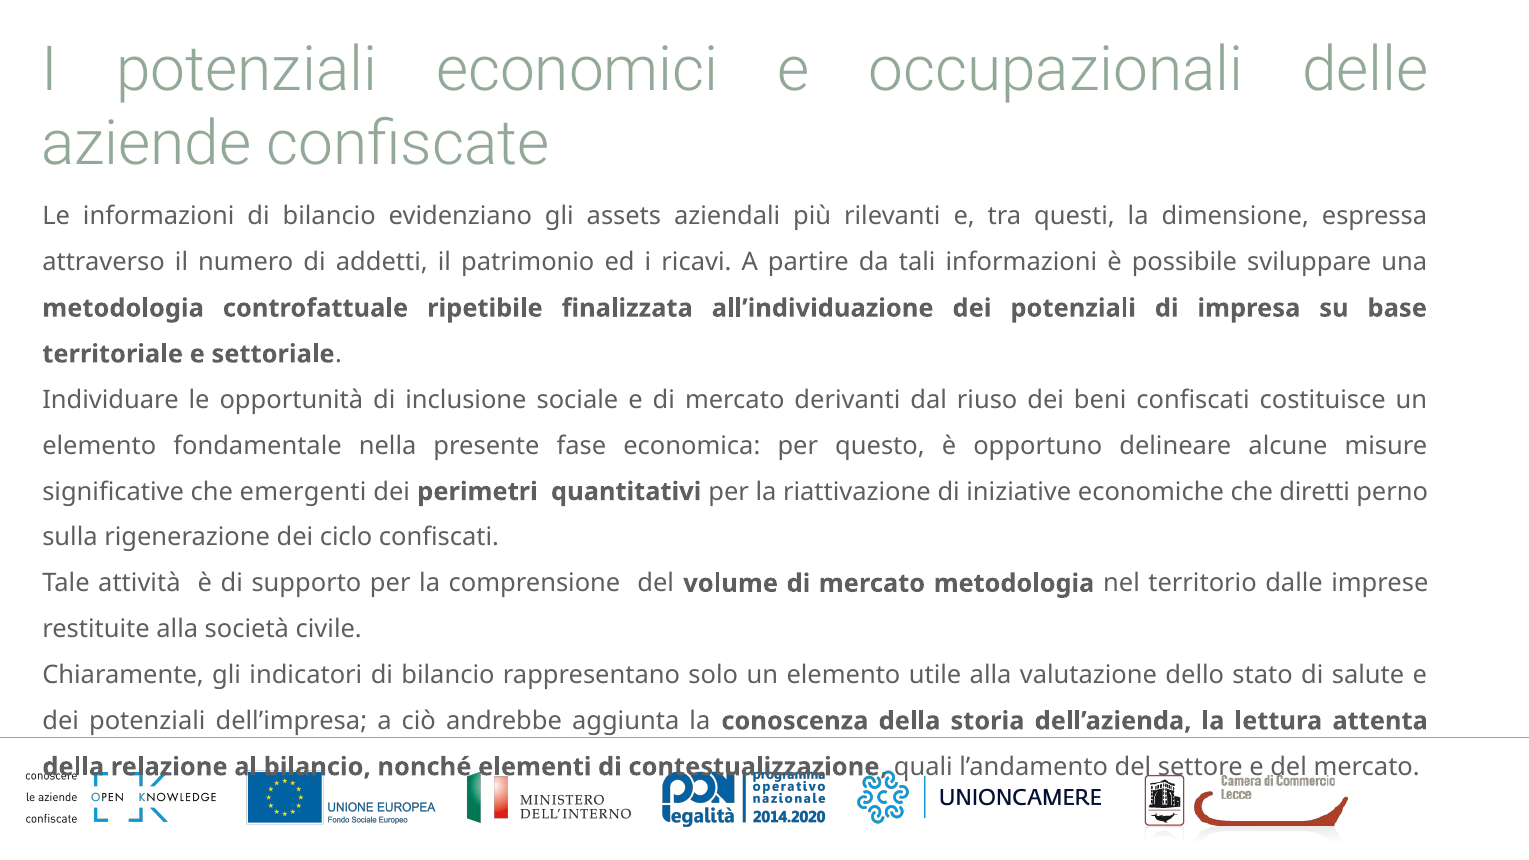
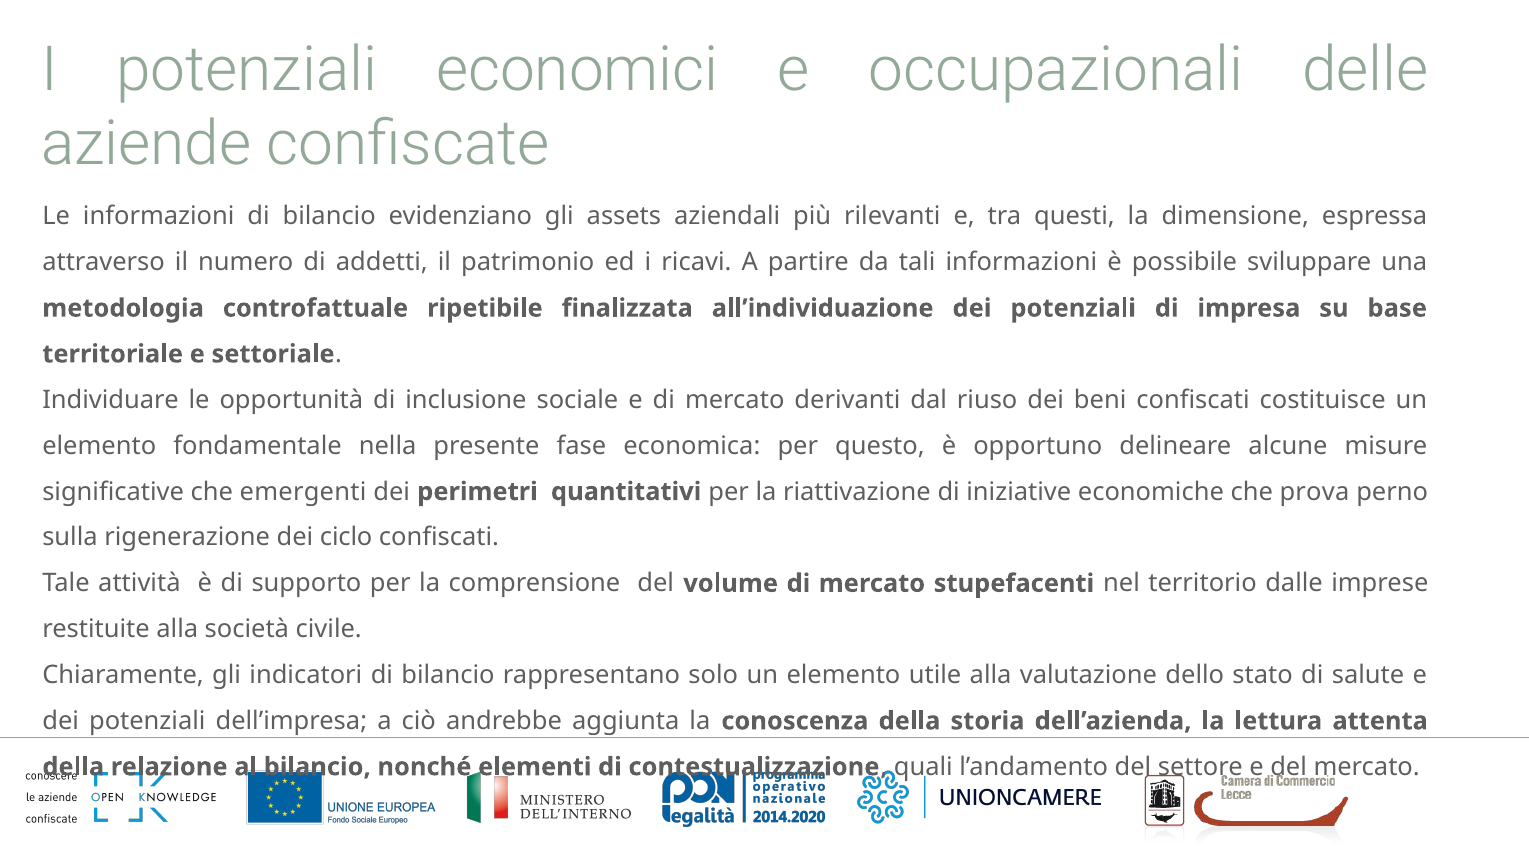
diretti: diretti -> prova
mercato metodologia: metodologia -> stupefacenti
